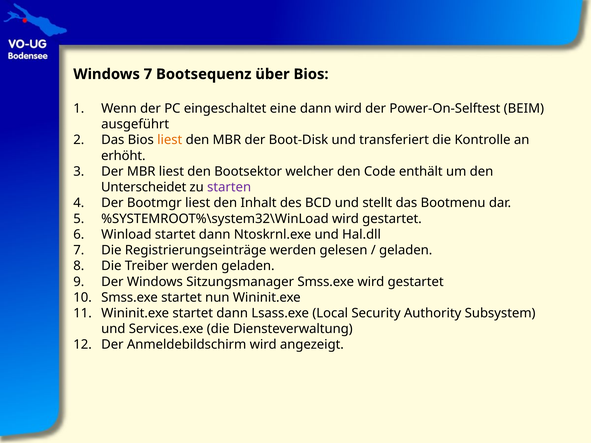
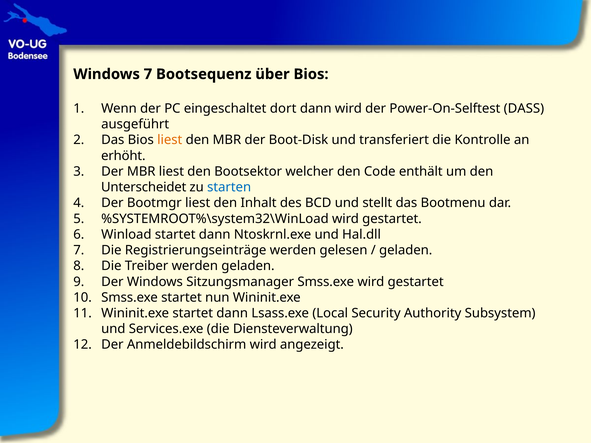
eine: eine -> dort
BEIM: BEIM -> DASS
starten colour: purple -> blue
